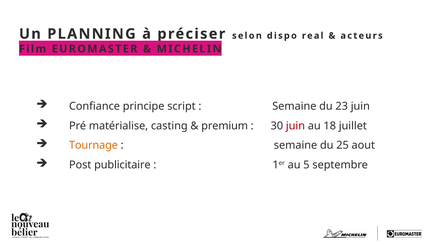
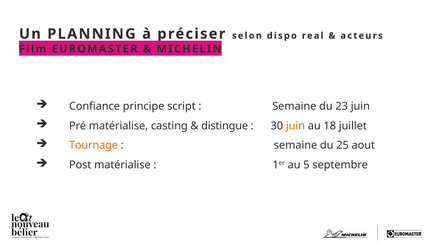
premium: premium -> distingue
juin at (295, 126) colour: red -> orange
Post publicitaire: publicitaire -> matérialise
